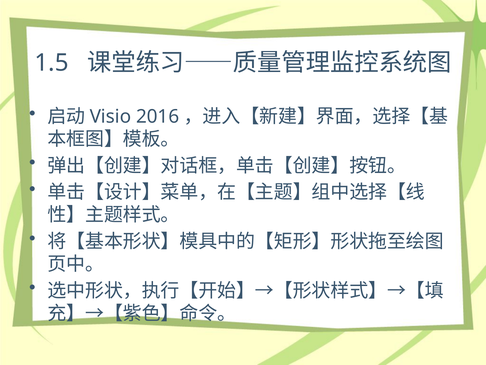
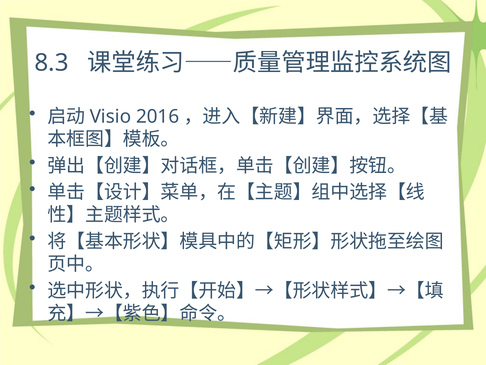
1.5: 1.5 -> 8.3
